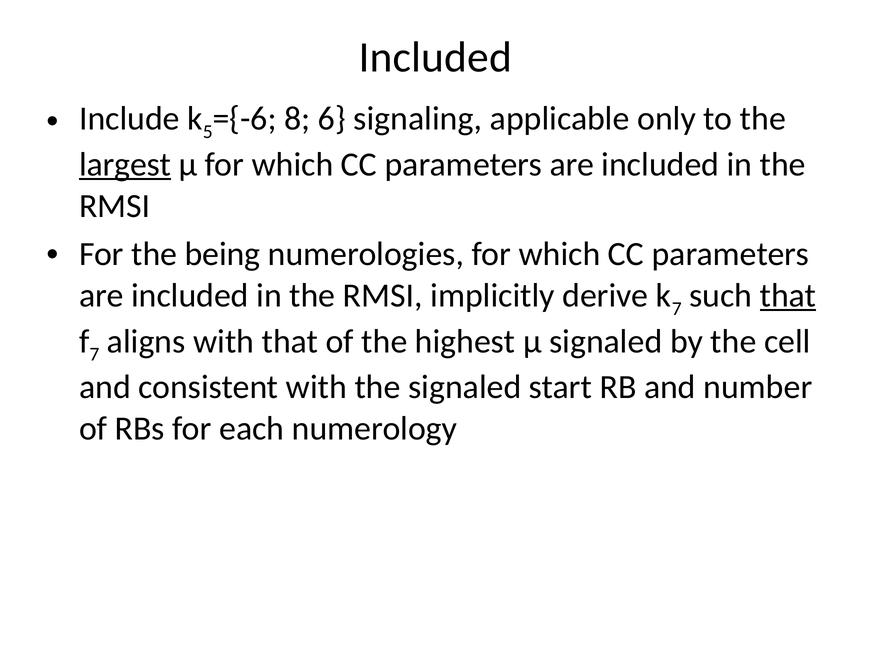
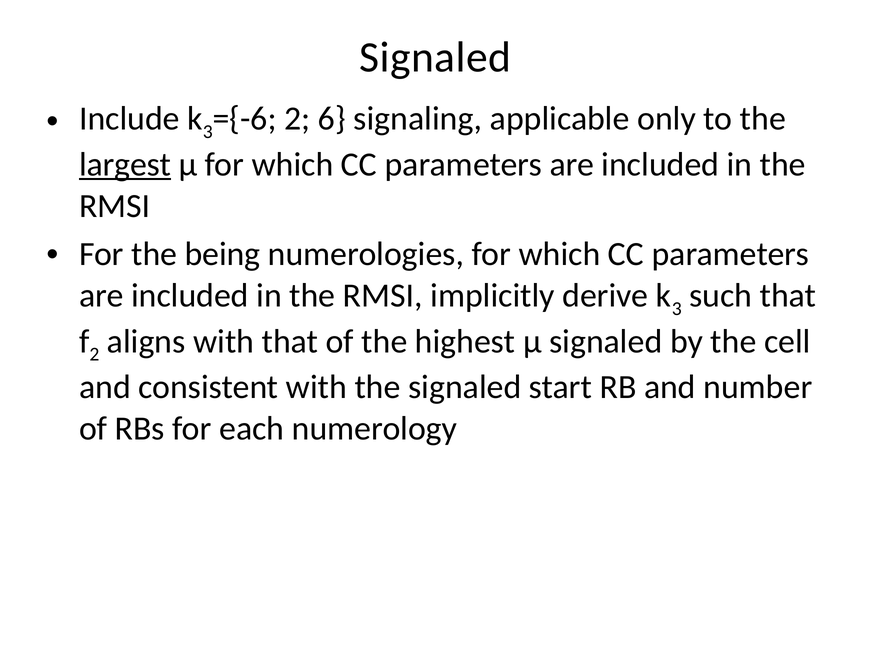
Included at (435, 58): Included -> Signaled
5 at (208, 132): 5 -> 3
8 at (297, 119): 8 -> 2
7 at (677, 309): 7 -> 3
that at (788, 296) underline: present -> none
7 at (94, 355): 7 -> 2
